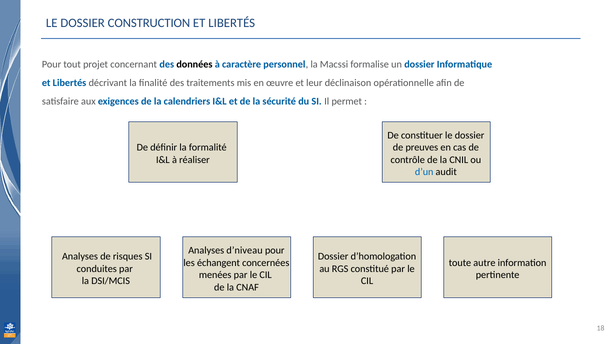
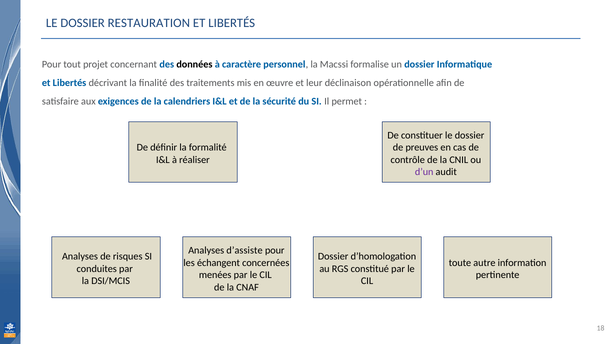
CONSTRUCTION: CONSTRUCTION -> RESTAURATION
d’un colour: blue -> purple
d’niveau: d’niveau -> d’assiste
